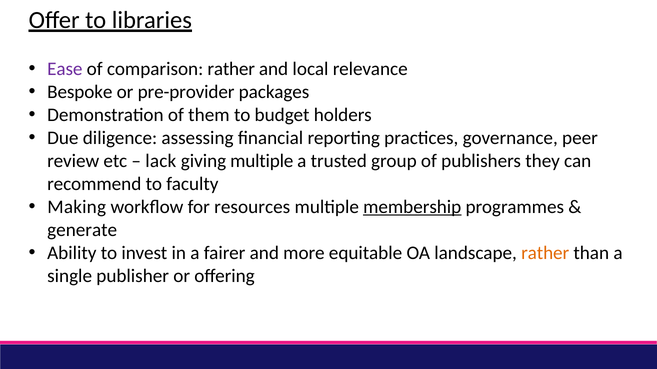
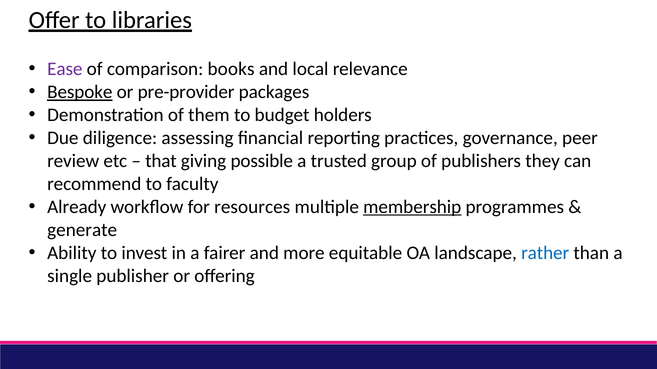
comparison rather: rather -> books
Bespoke underline: none -> present
lack: lack -> that
giving multiple: multiple -> possible
Making: Making -> Already
rather at (545, 253) colour: orange -> blue
